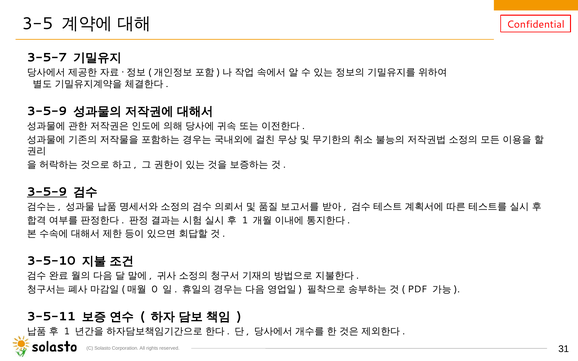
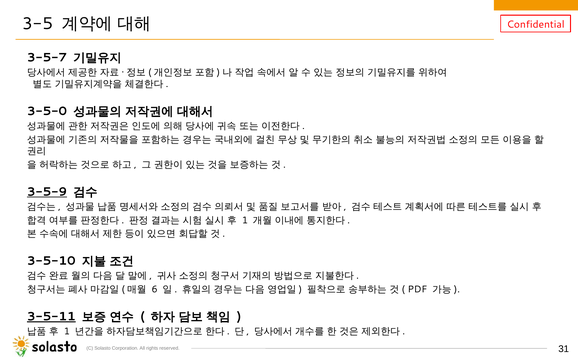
3-5-9 at (47, 111): 3-5-9 -> 3-5-0
0: 0 -> 6
3-5-11 underline: none -> present
